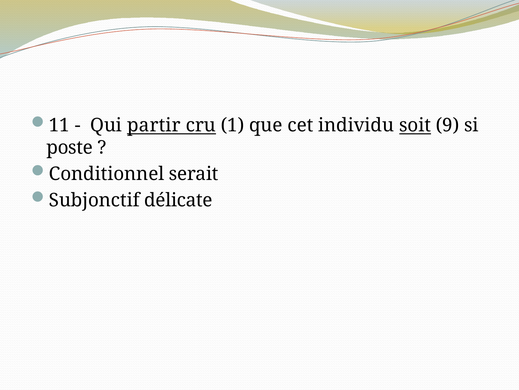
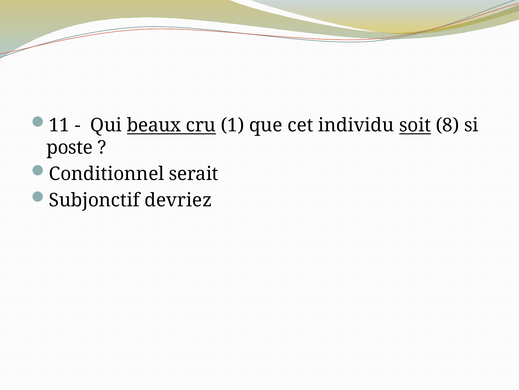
partir: partir -> beaux
9: 9 -> 8
délicate: délicate -> devriez
